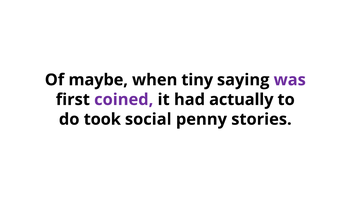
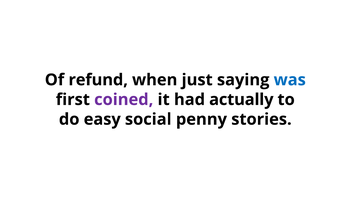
maybe: maybe -> refund
tiny: tiny -> just
was colour: purple -> blue
took: took -> easy
